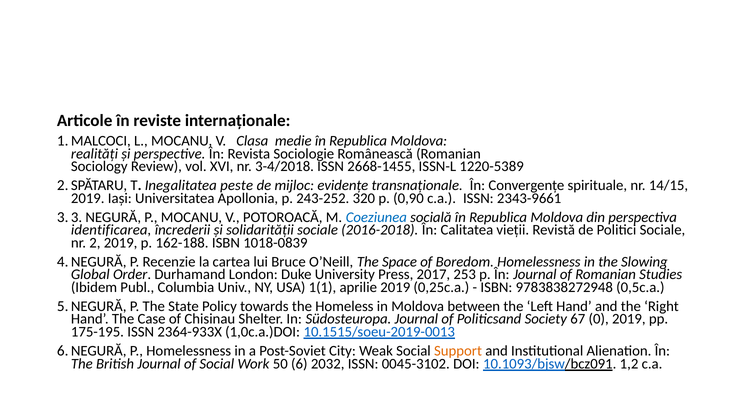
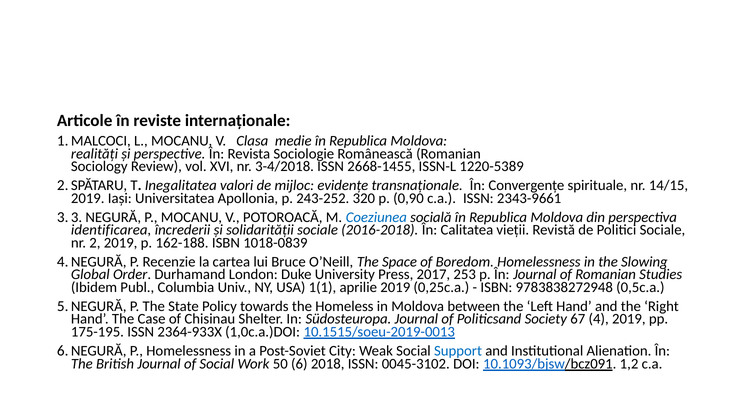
peste: peste -> valori
0: 0 -> 4
Support colour: orange -> blue
2032: 2032 -> 2018
